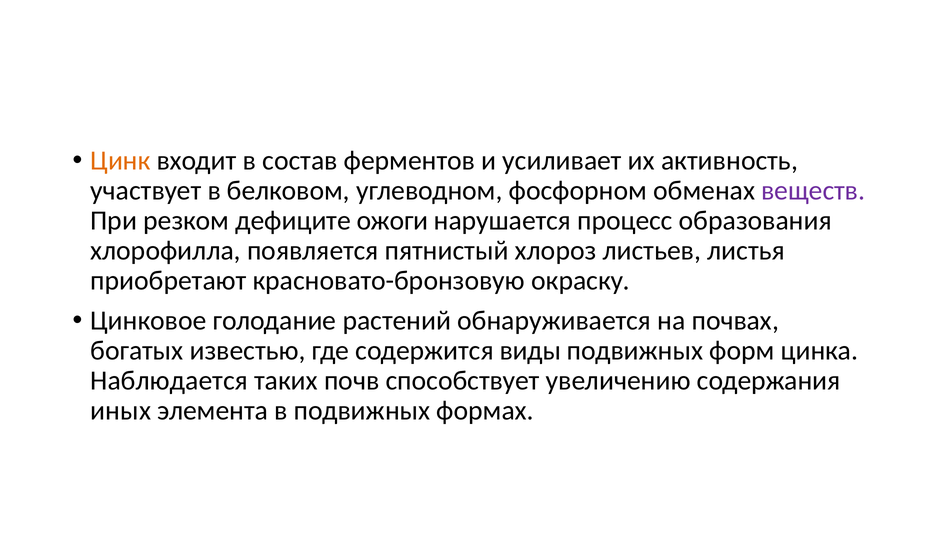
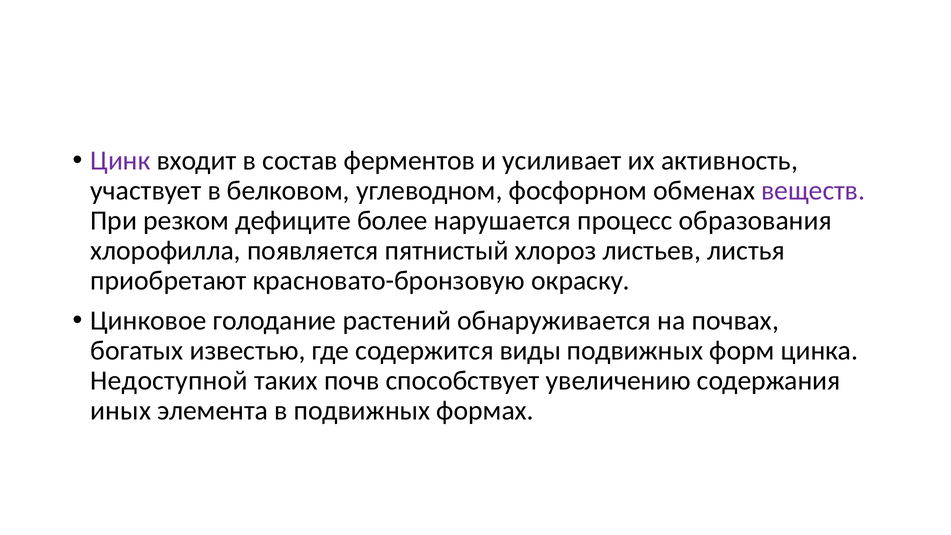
Цинк colour: orange -> purple
ожоги: ожоги -> более
Наблюдается: Наблюдается -> Недоступной
